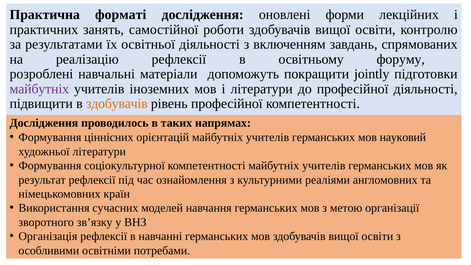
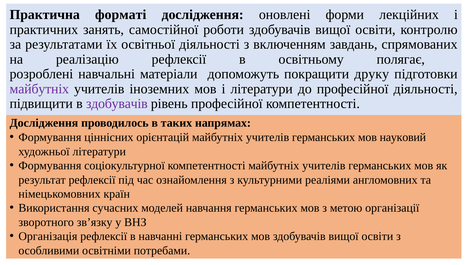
форуму: форуму -> полягає
jointly: jointly -> друку
здобувачів at (117, 104) colour: orange -> purple
